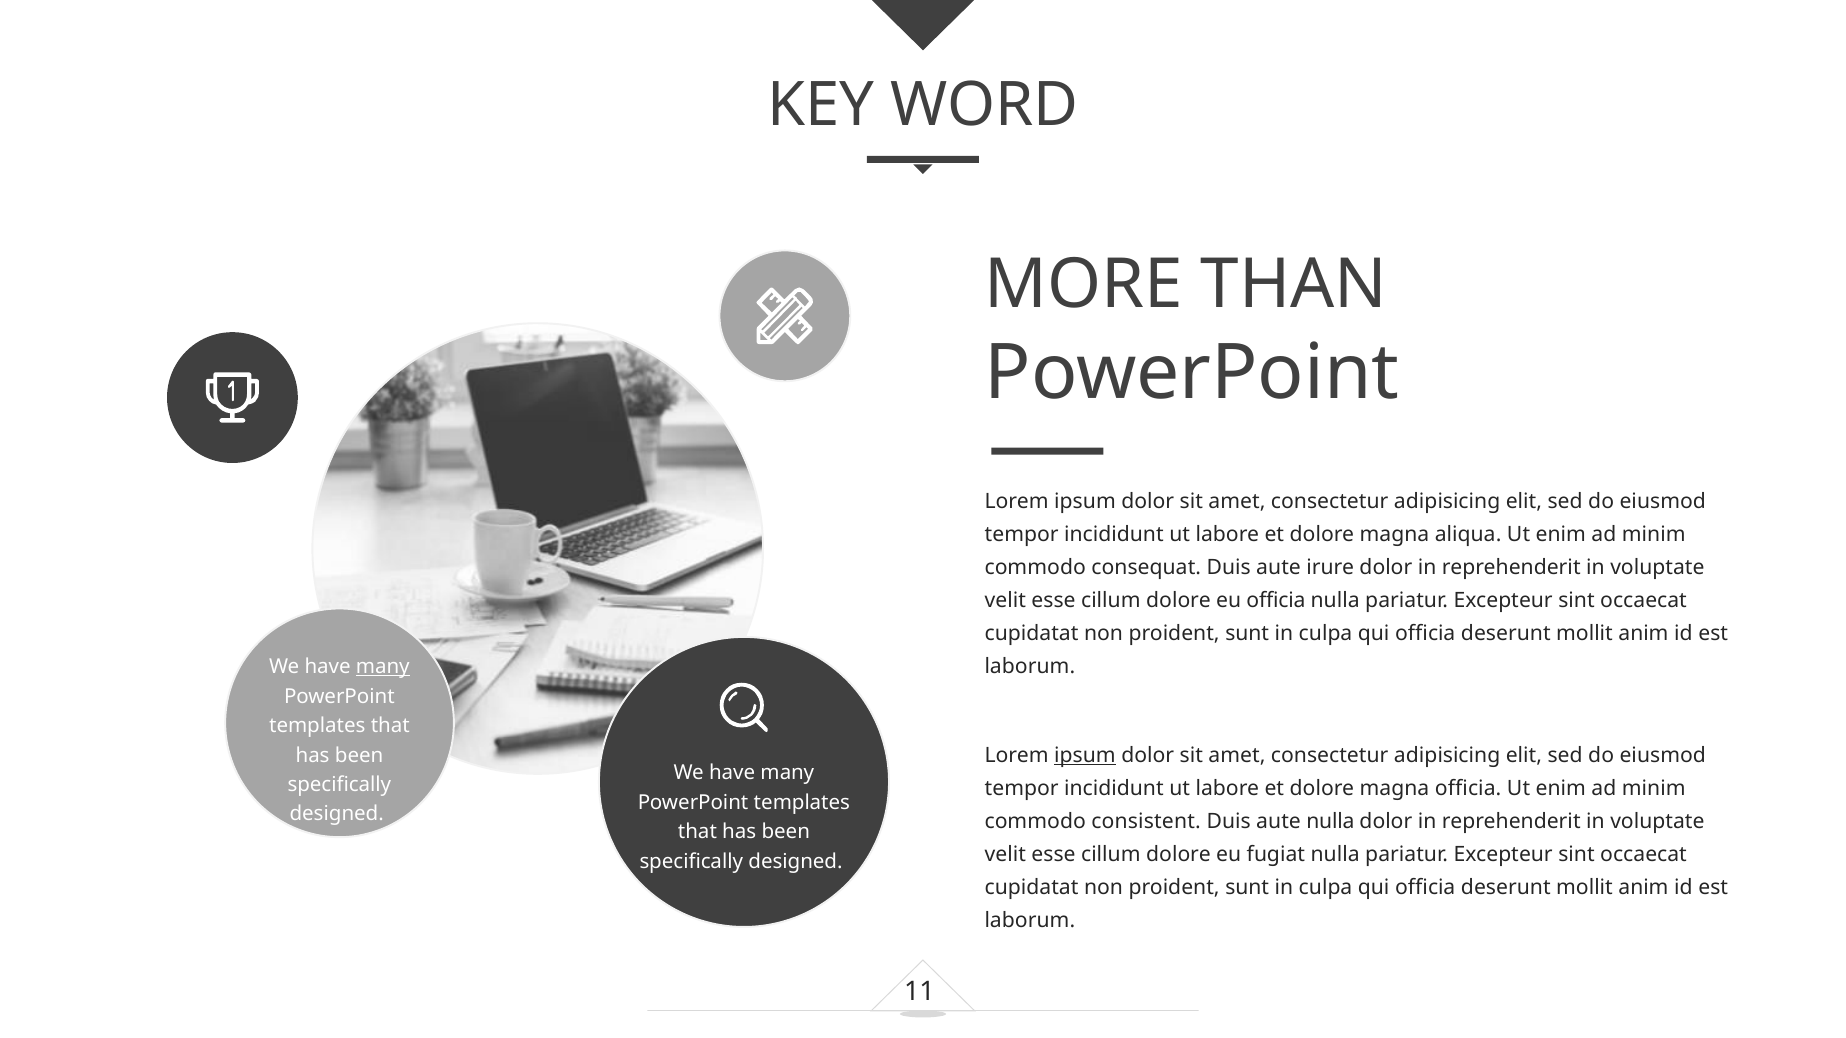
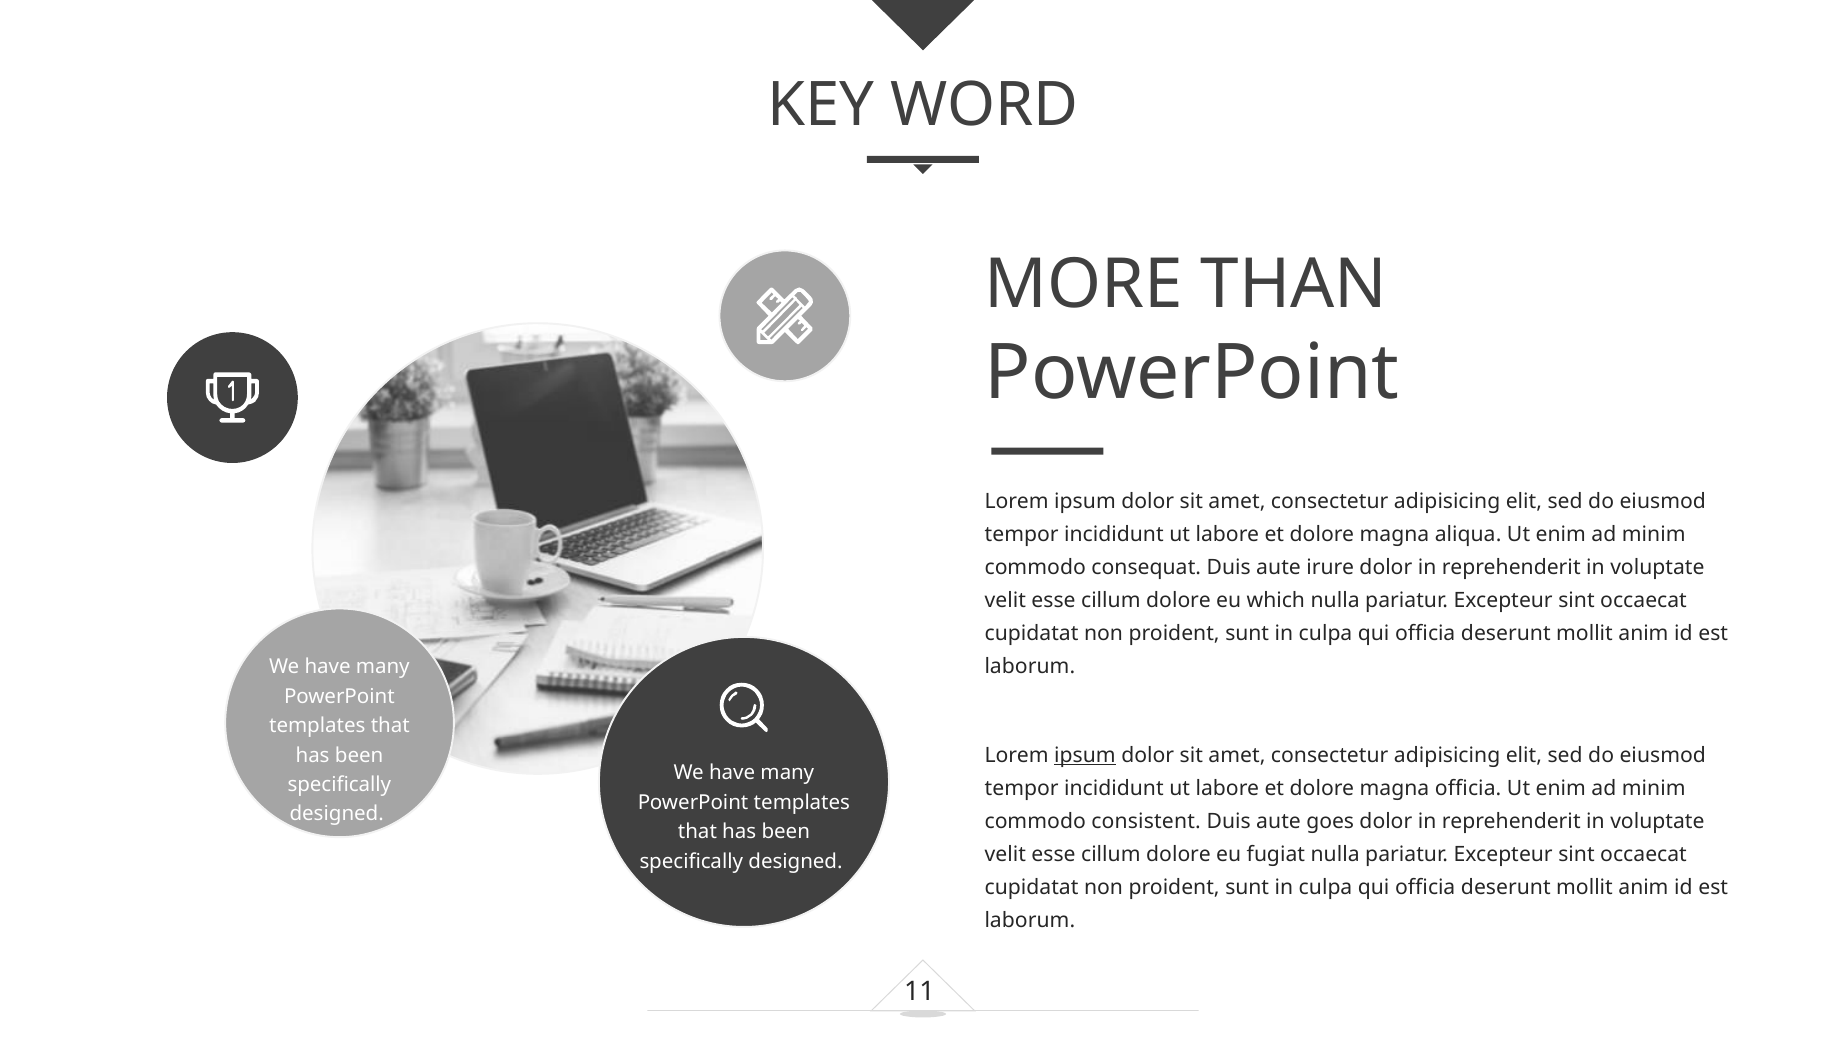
eu officia: officia -> which
many at (383, 667) underline: present -> none
aute nulla: nulla -> goes
